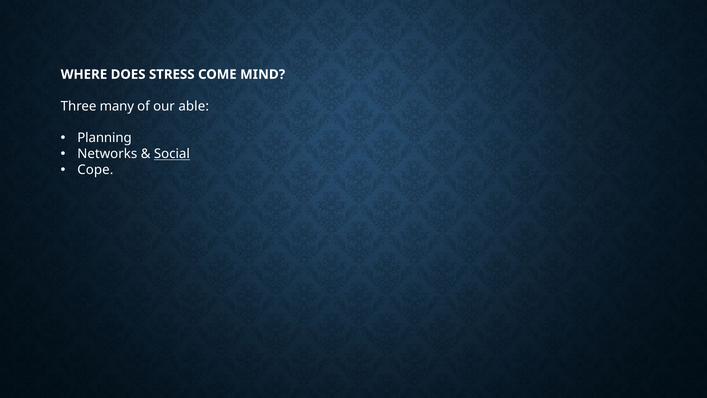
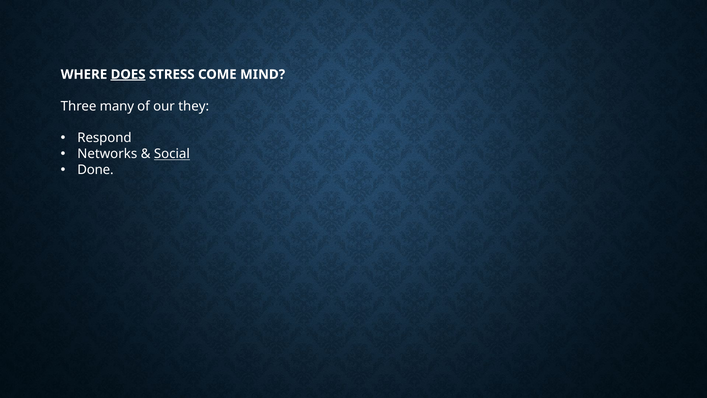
DOES underline: none -> present
able: able -> they
Planning: Planning -> Respond
Cope: Cope -> Done
